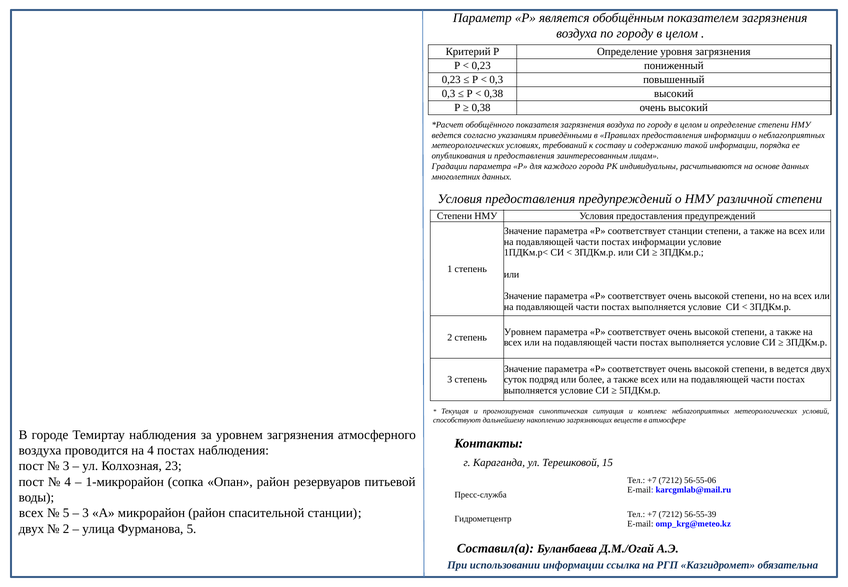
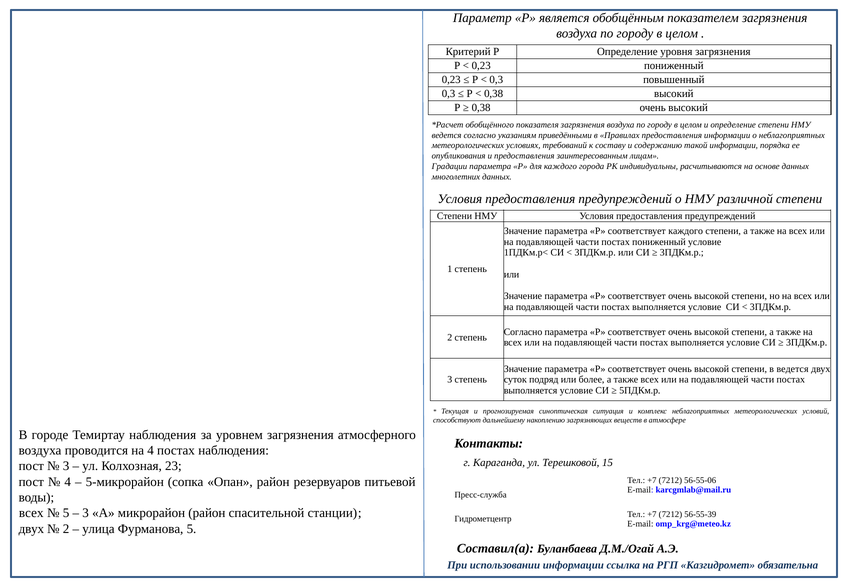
соответствует станции: станции -> каждого
постах информации: информации -> пониженный
Уровнем at (523, 332): Уровнем -> Согласно
1-микрорайон: 1-микрорайон -> 5-микрорайон
